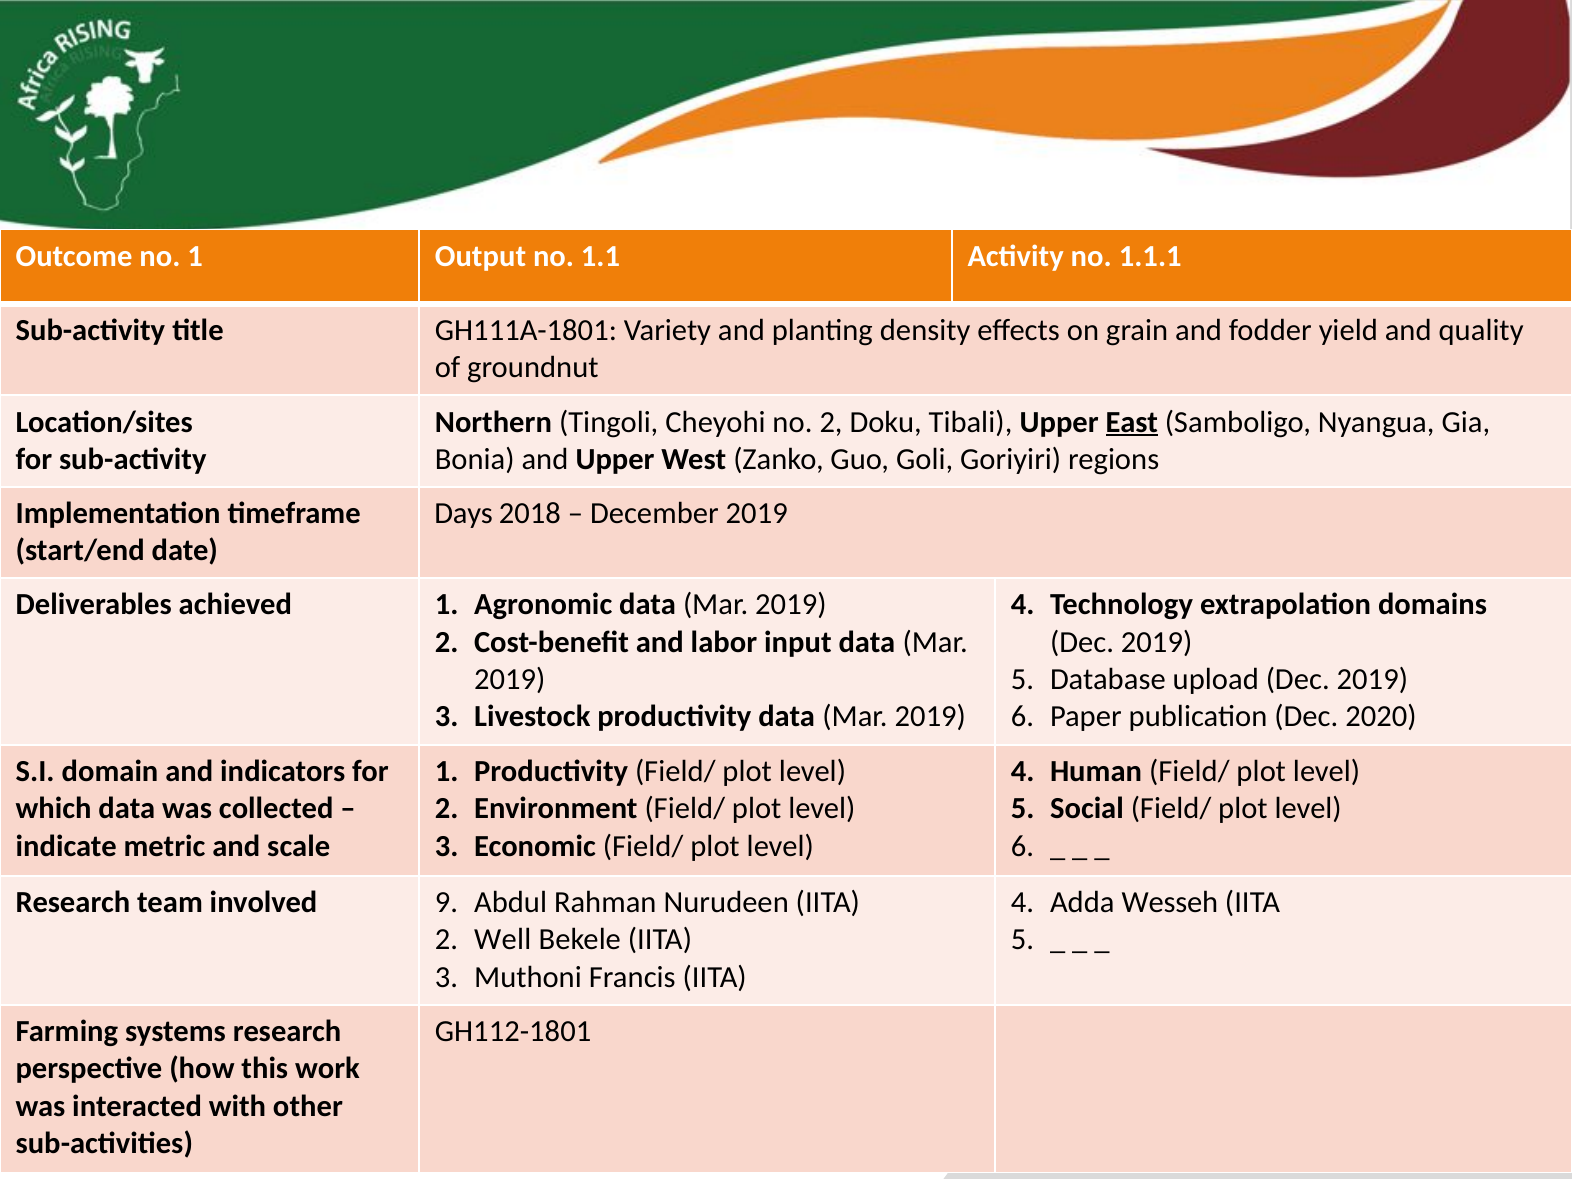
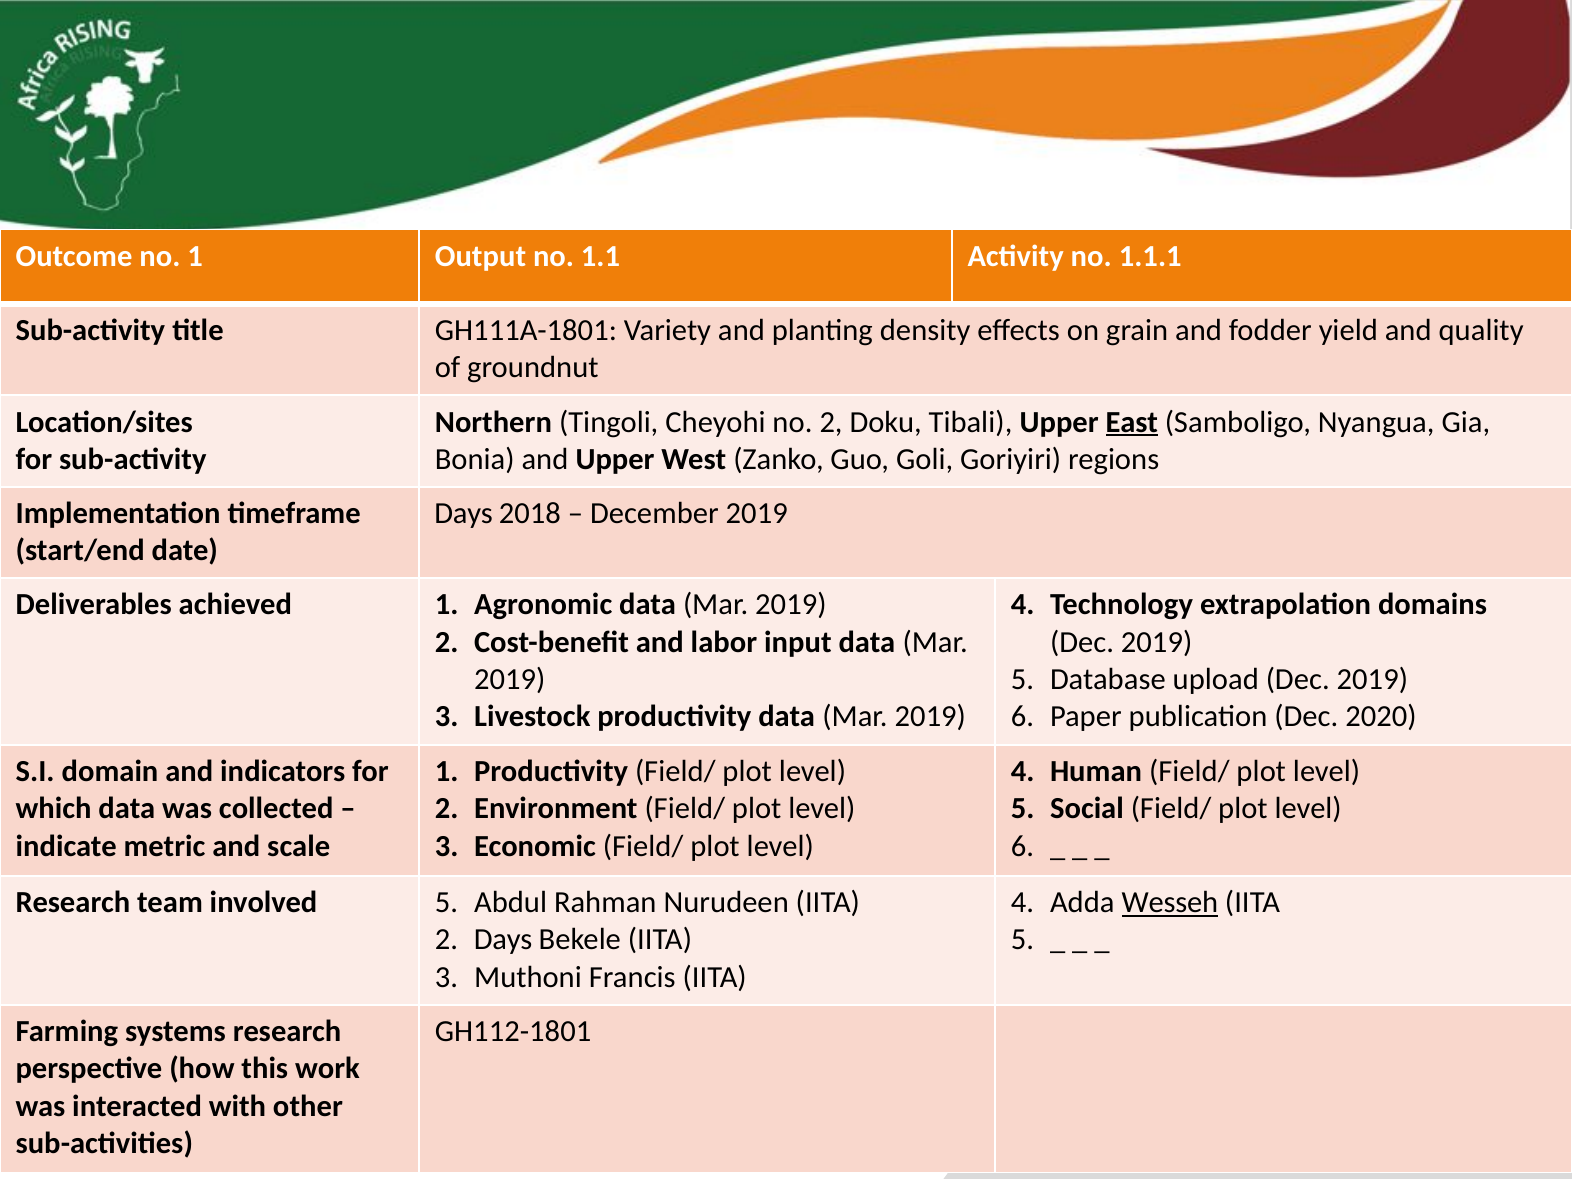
involved 9: 9 -> 5
Wesseh underline: none -> present
2 Well: Well -> Days
